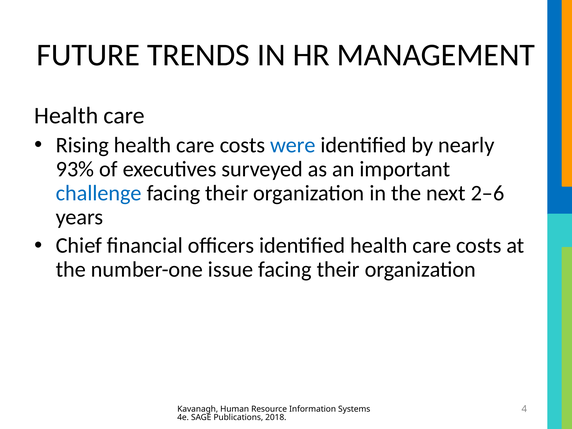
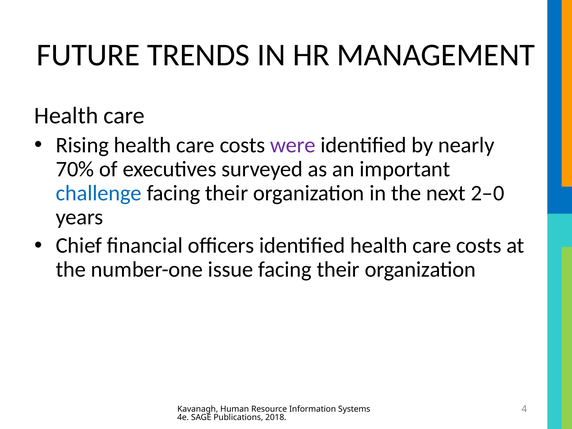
were colour: blue -> purple
93%: 93% -> 70%
2–6: 2–6 -> 2–0
